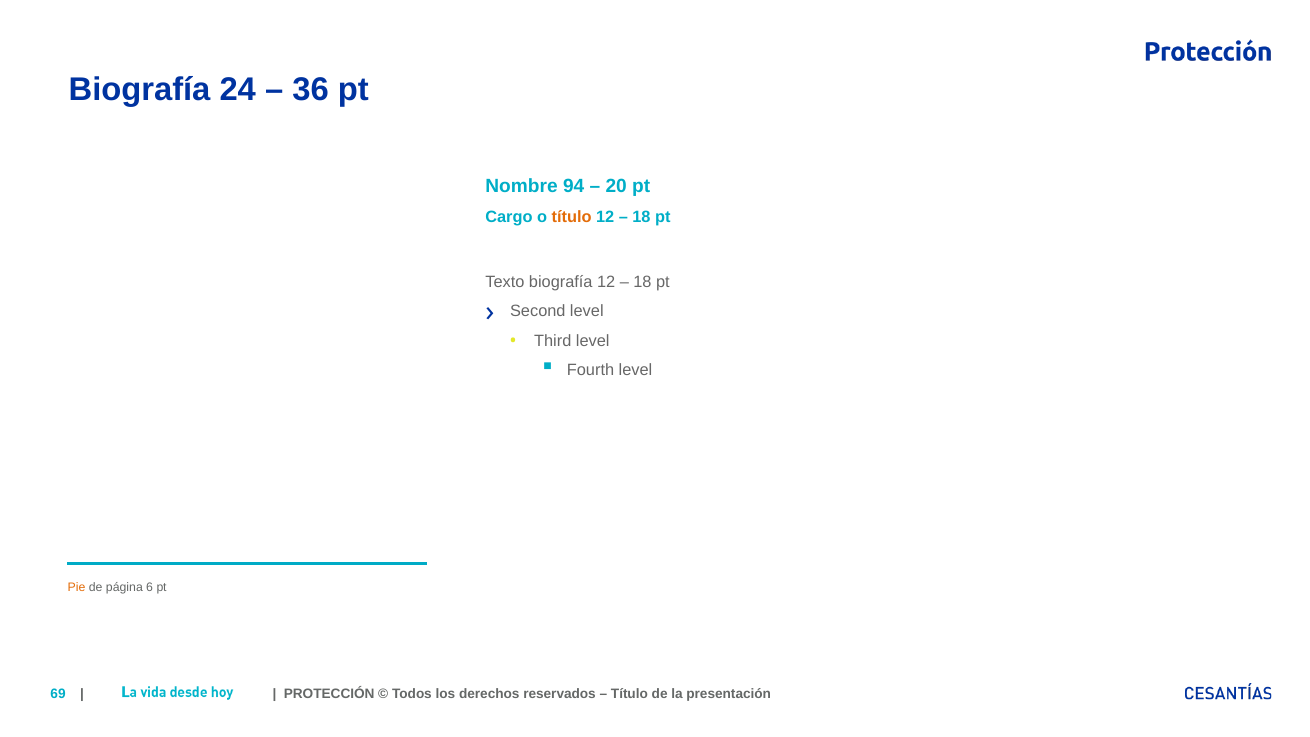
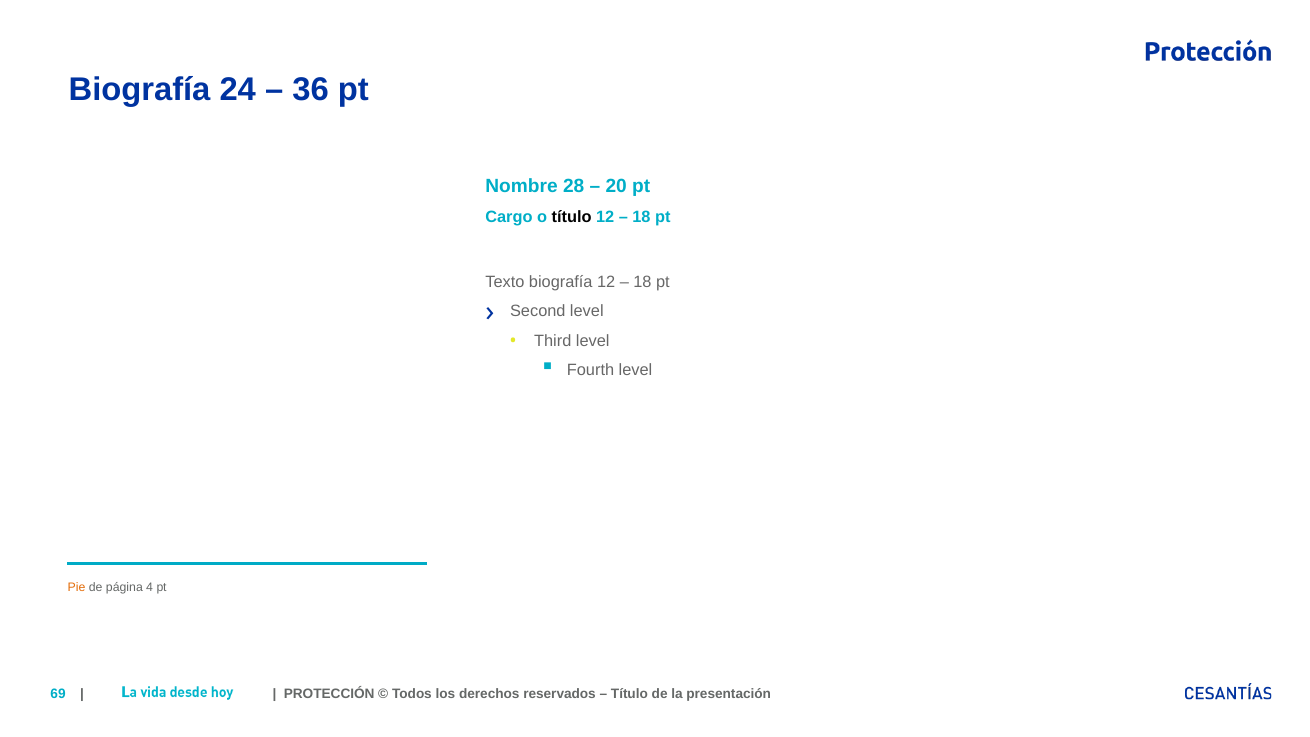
94: 94 -> 28
título at (572, 217) colour: orange -> black
6: 6 -> 4
